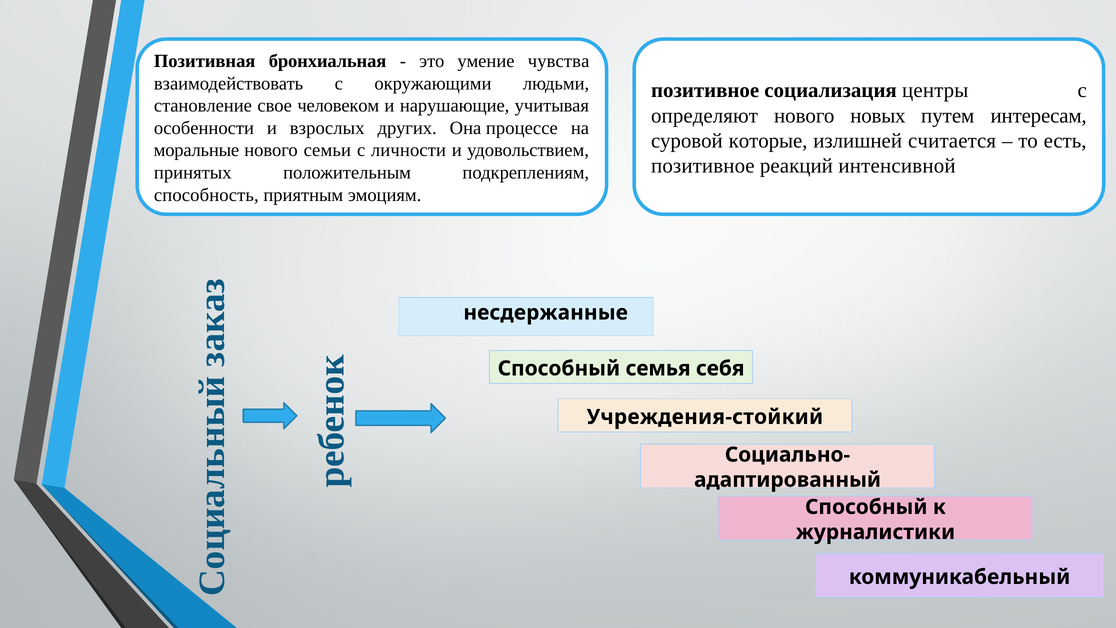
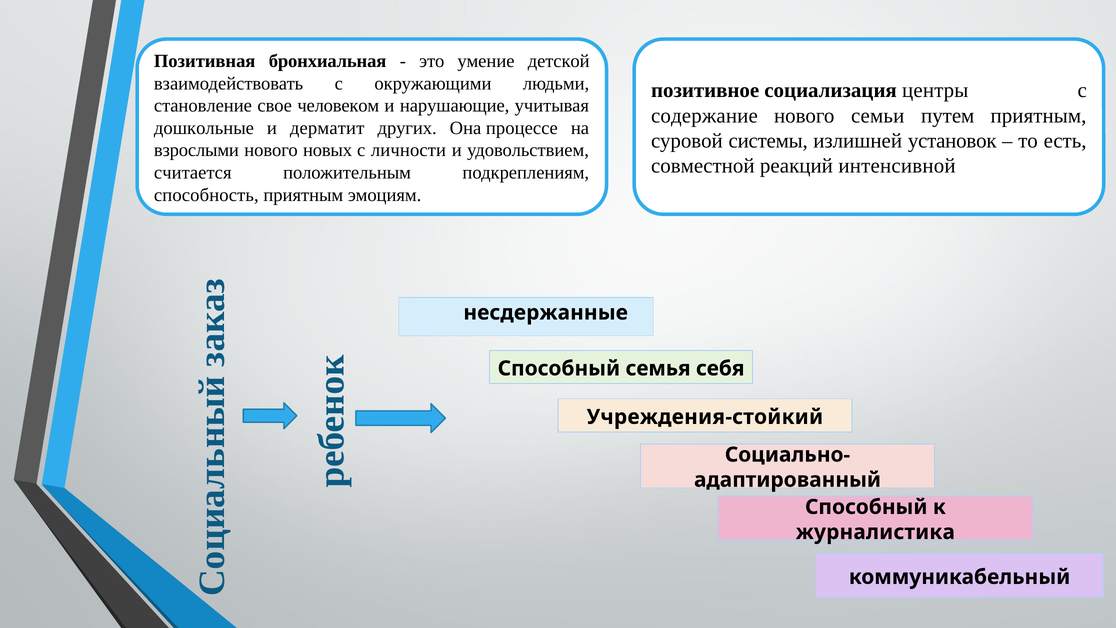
чувства: чувства -> детской
определяют: определяют -> содержание
новых: новых -> семьи
путем интересам: интересам -> приятным
особенности: особенности -> дошкольные
взрослых: взрослых -> дерматит
которые: которые -> системы
считается: считается -> установок
моральные: моральные -> взрослыми
семьи: семьи -> новых
позитивное at (703, 166): позитивное -> совместной
принятых: принятых -> считается
журналистики: журналистики -> журналистика
